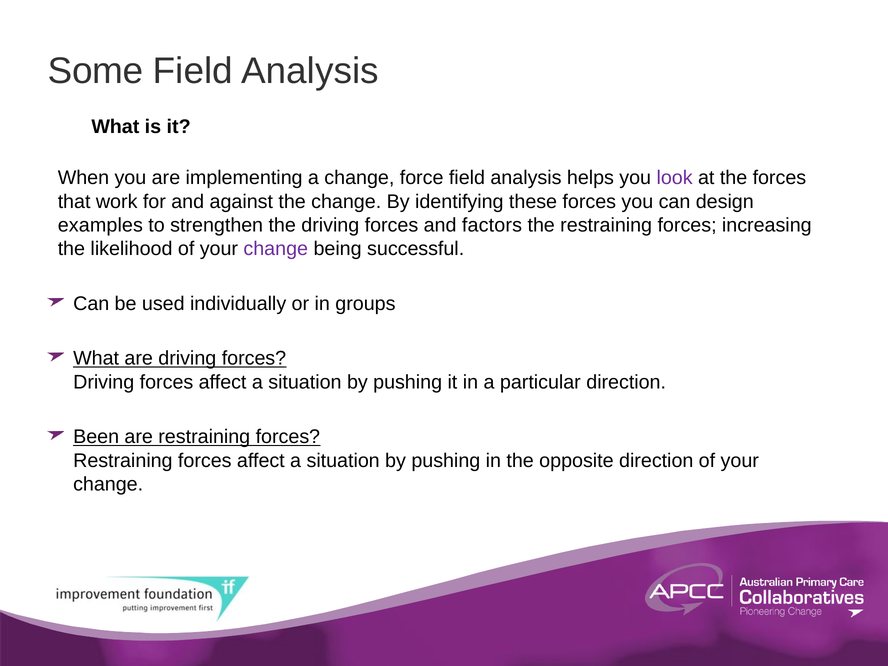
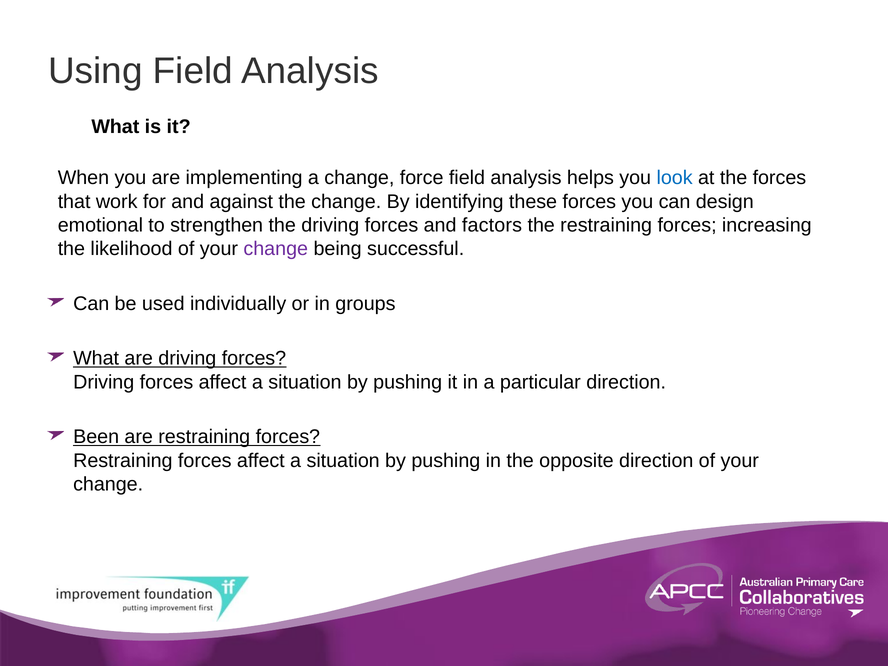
Some: Some -> Using
look colour: purple -> blue
examples: examples -> emotional
